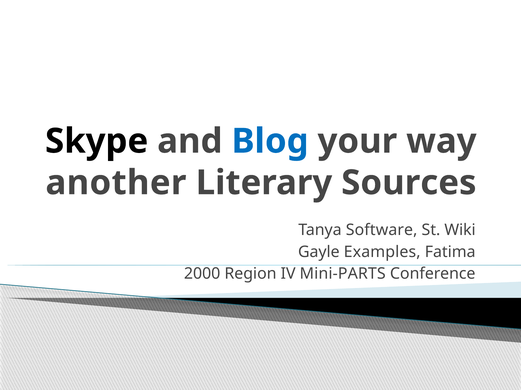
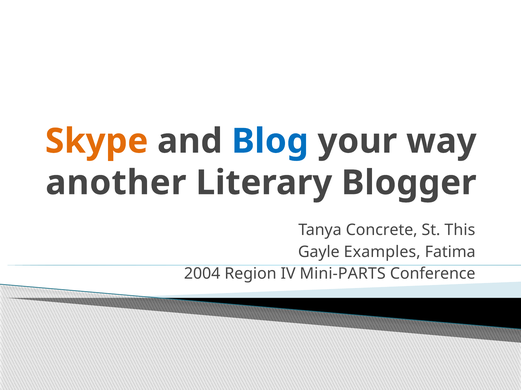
Skype colour: black -> orange
Sources: Sources -> Blogger
Software: Software -> Concrete
Wiki: Wiki -> This
2000: 2000 -> 2004
